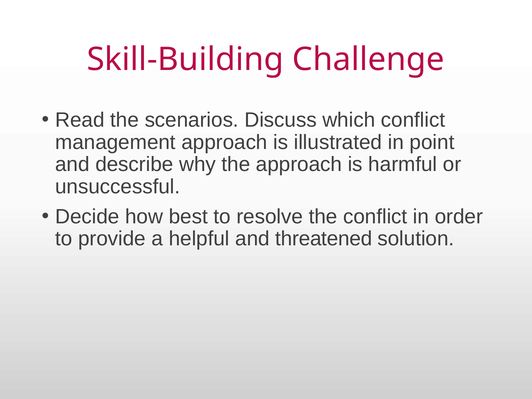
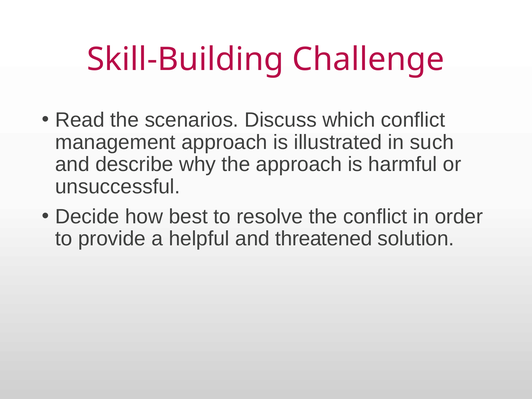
point: point -> such
